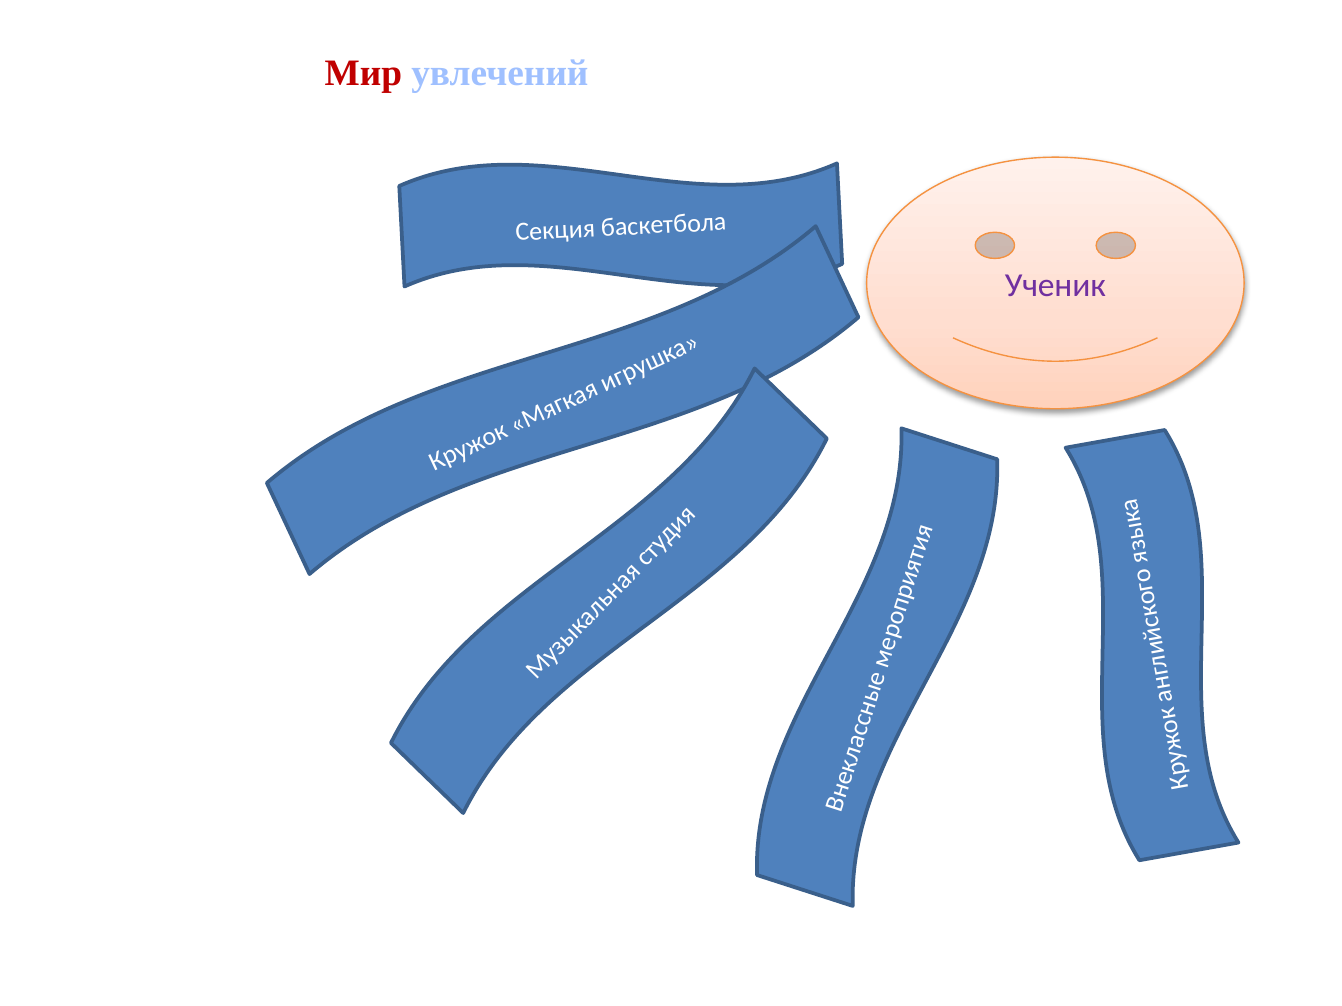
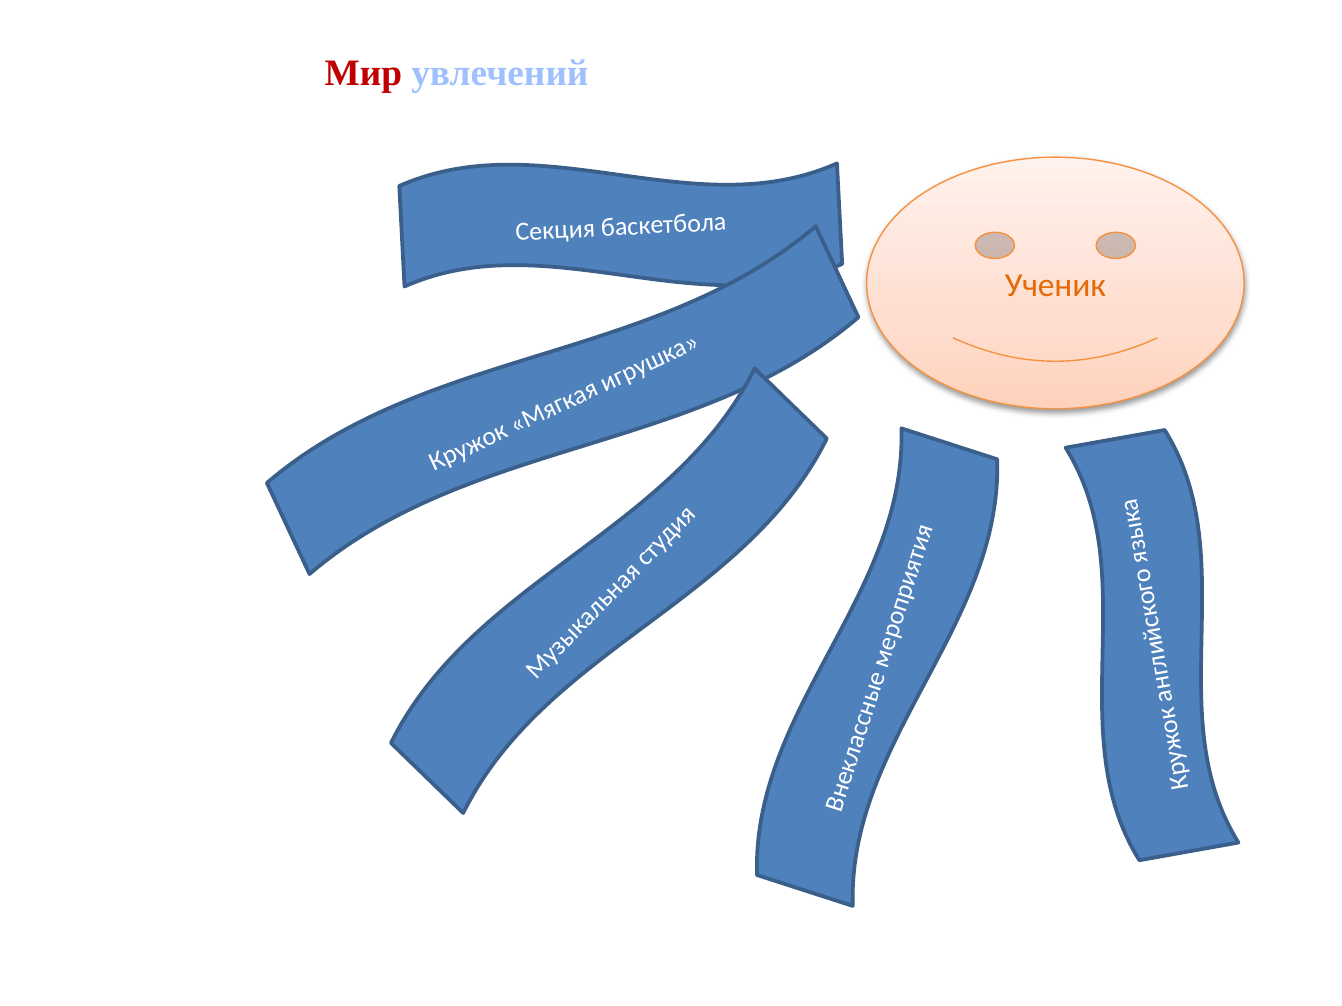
Ученик colour: purple -> orange
